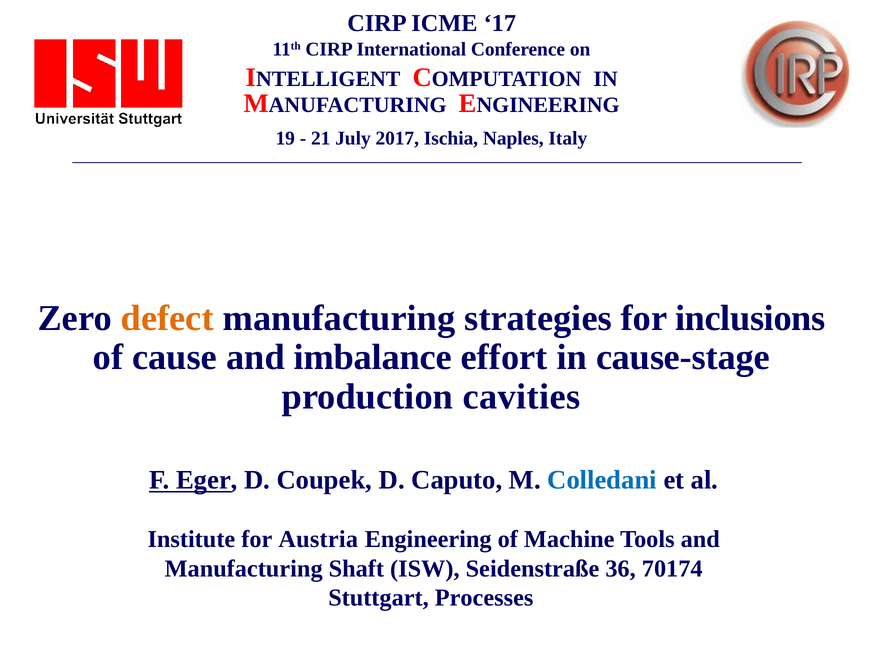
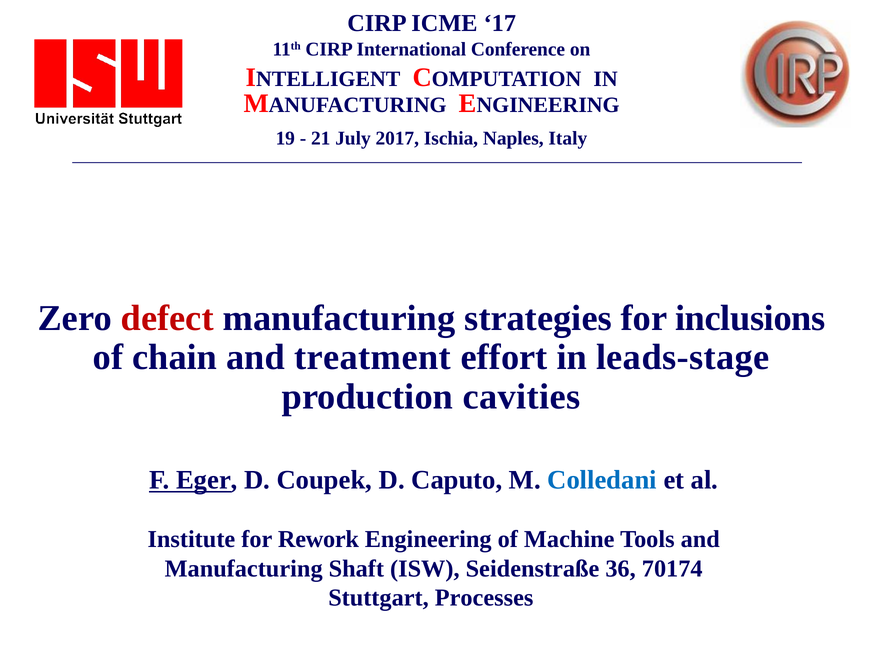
defect colour: orange -> red
cause: cause -> chain
imbalance: imbalance -> treatment
cause-stage: cause-stage -> leads-stage
Austria: Austria -> Rework
